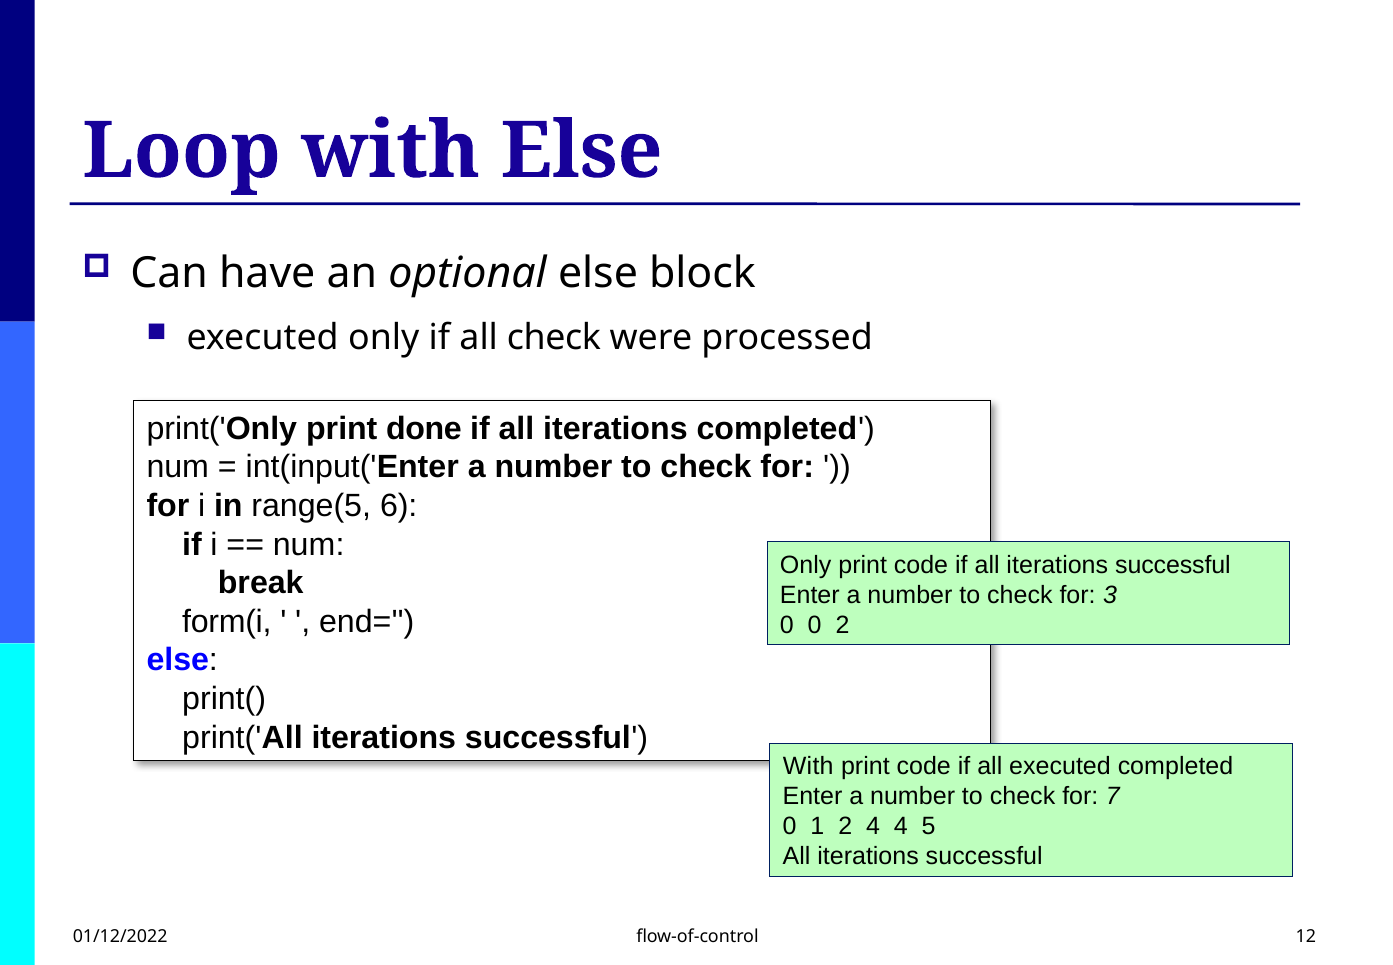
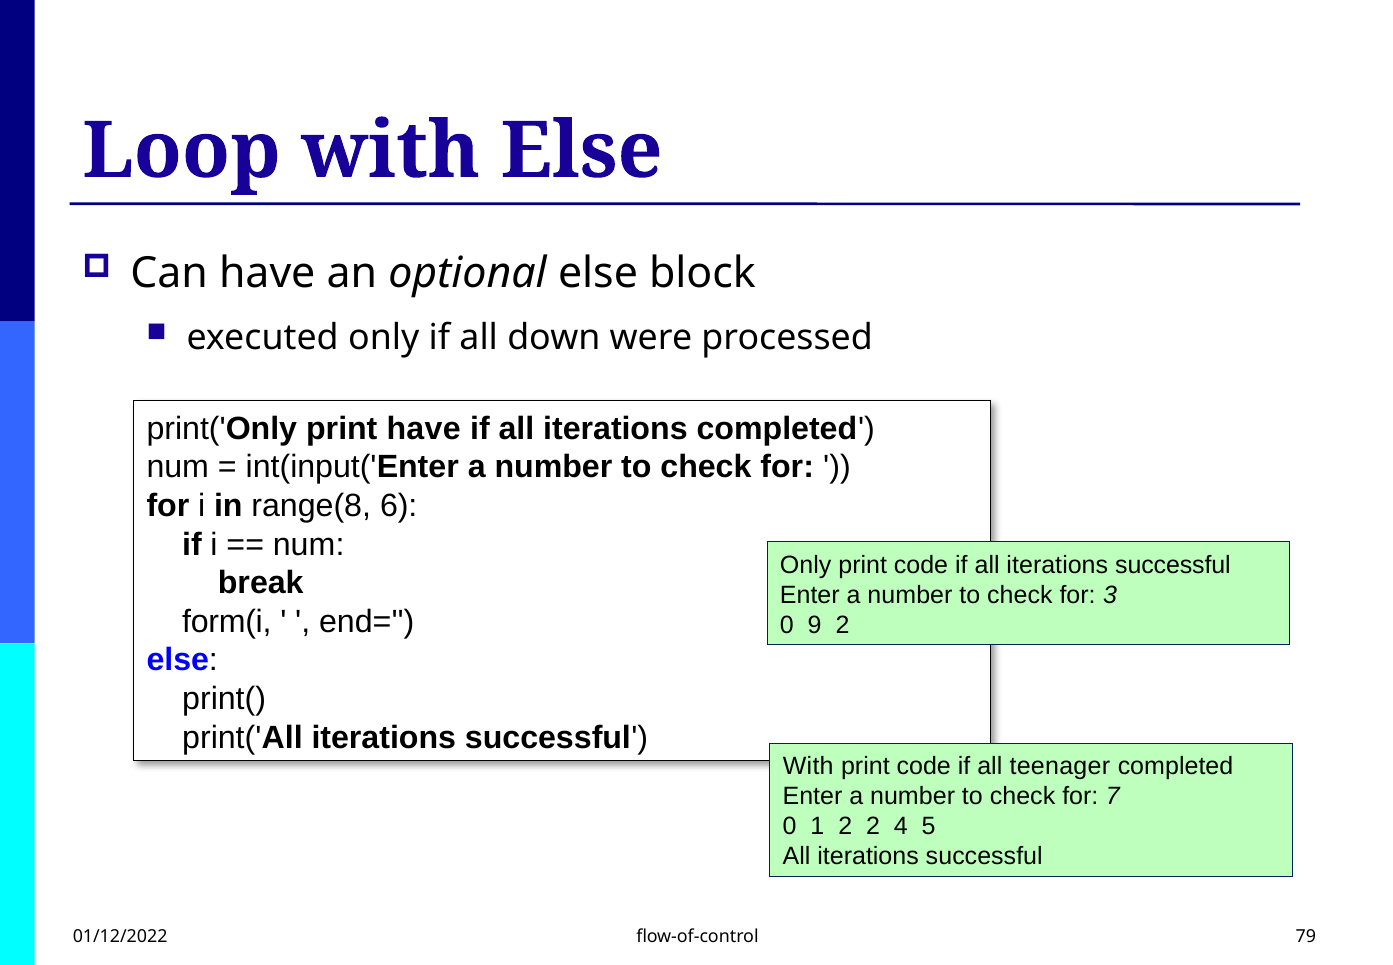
all check: check -> down
print done: done -> have
range(5: range(5 -> range(8
0 0: 0 -> 9
all executed: executed -> teenager
2 4: 4 -> 2
12: 12 -> 79
